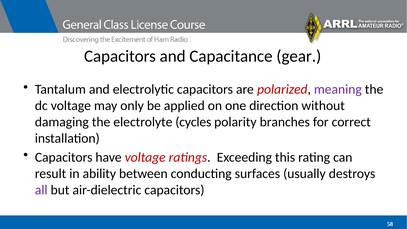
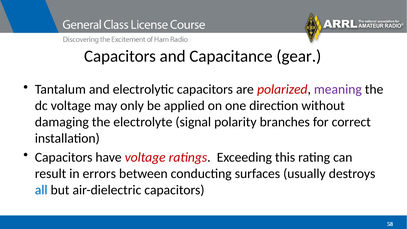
cycles: cycles -> signal
ability: ability -> errors
all colour: purple -> blue
